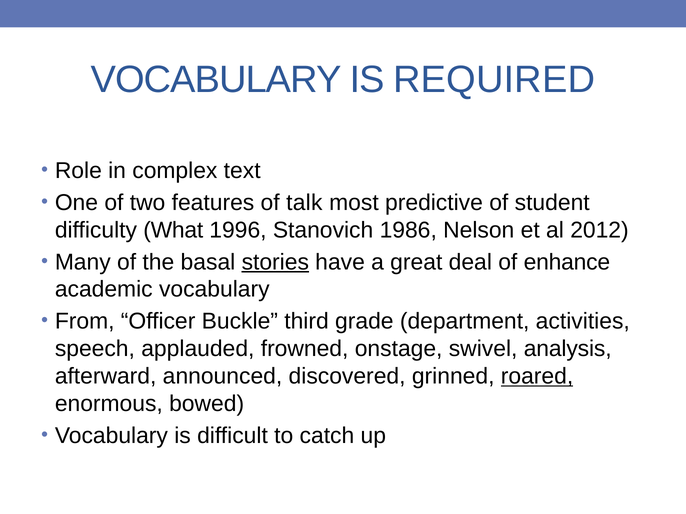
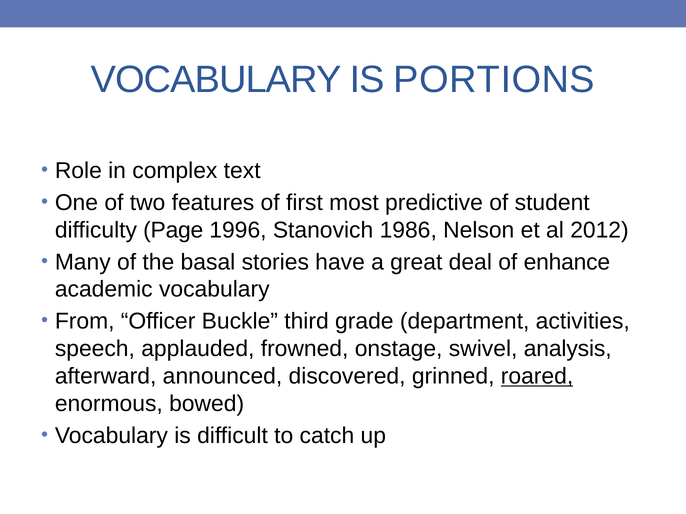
REQUIRED: REQUIRED -> PORTIONS
talk: talk -> first
What: What -> Page
stories underline: present -> none
